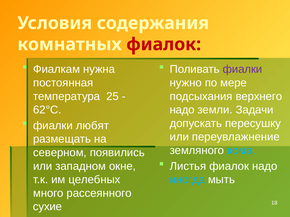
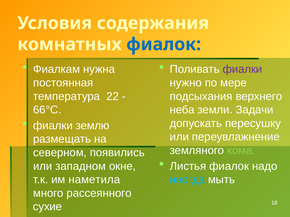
фиалок at (164, 44) colour: red -> blue
25: 25 -> 22
62°С: 62°С -> 66°С
надо at (182, 110): надо -> неба
любят: любят -> землю
кома colour: light blue -> light green
целебных: целебных -> наметила
